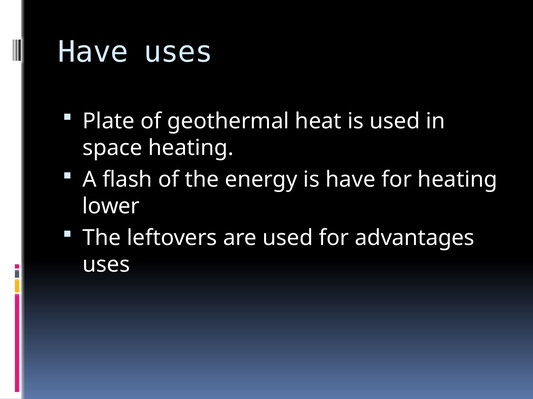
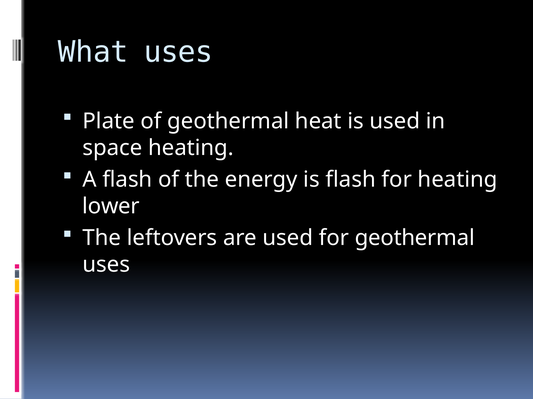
Have at (93, 52): Have -> What
is have: have -> flash
for advantages: advantages -> geothermal
